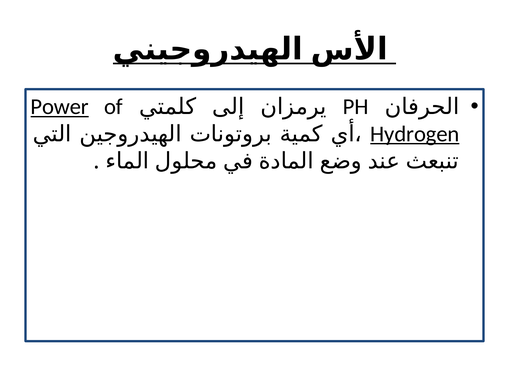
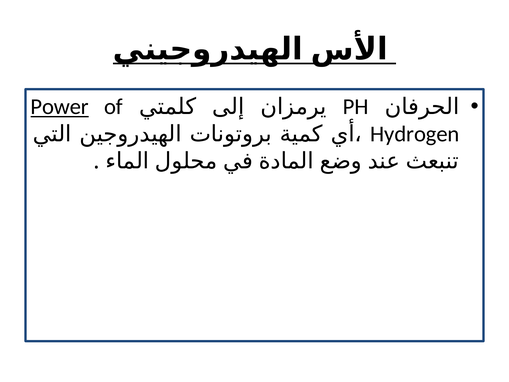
Hydrogen underline: present -> none
